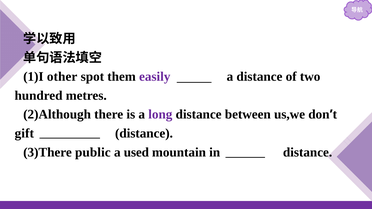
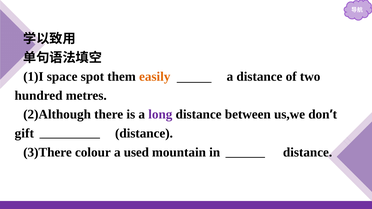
other: other -> space
easily colour: purple -> orange
public: public -> colour
